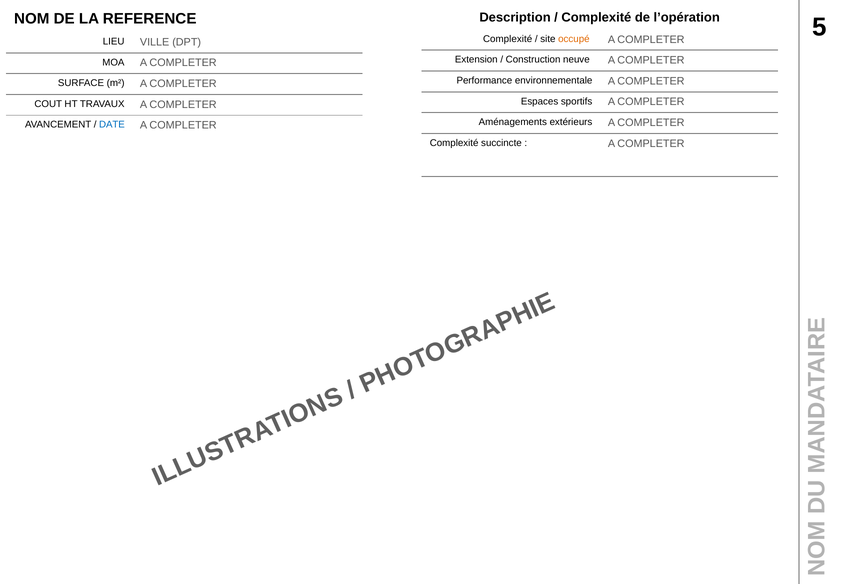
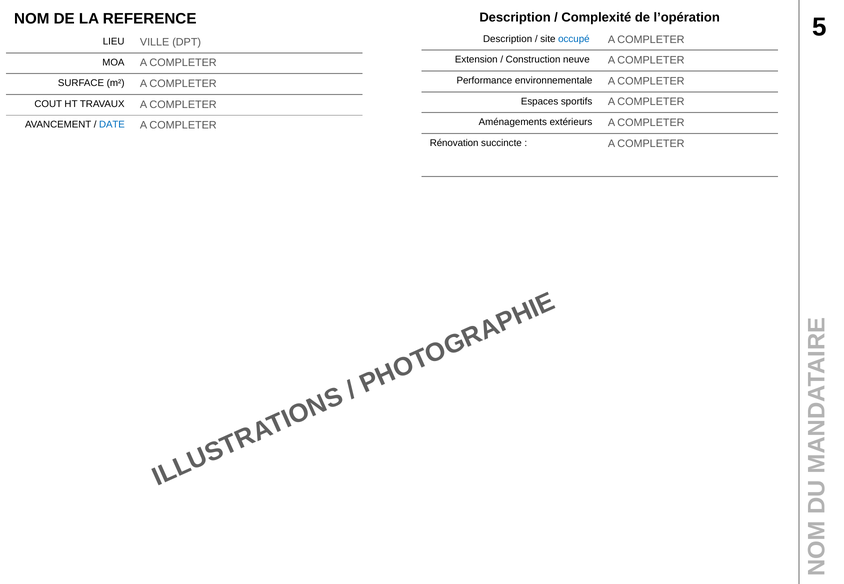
Complexité at (508, 39): Complexité -> Description
occupé colour: orange -> blue
Complexité at (454, 143): Complexité -> Rénovation
